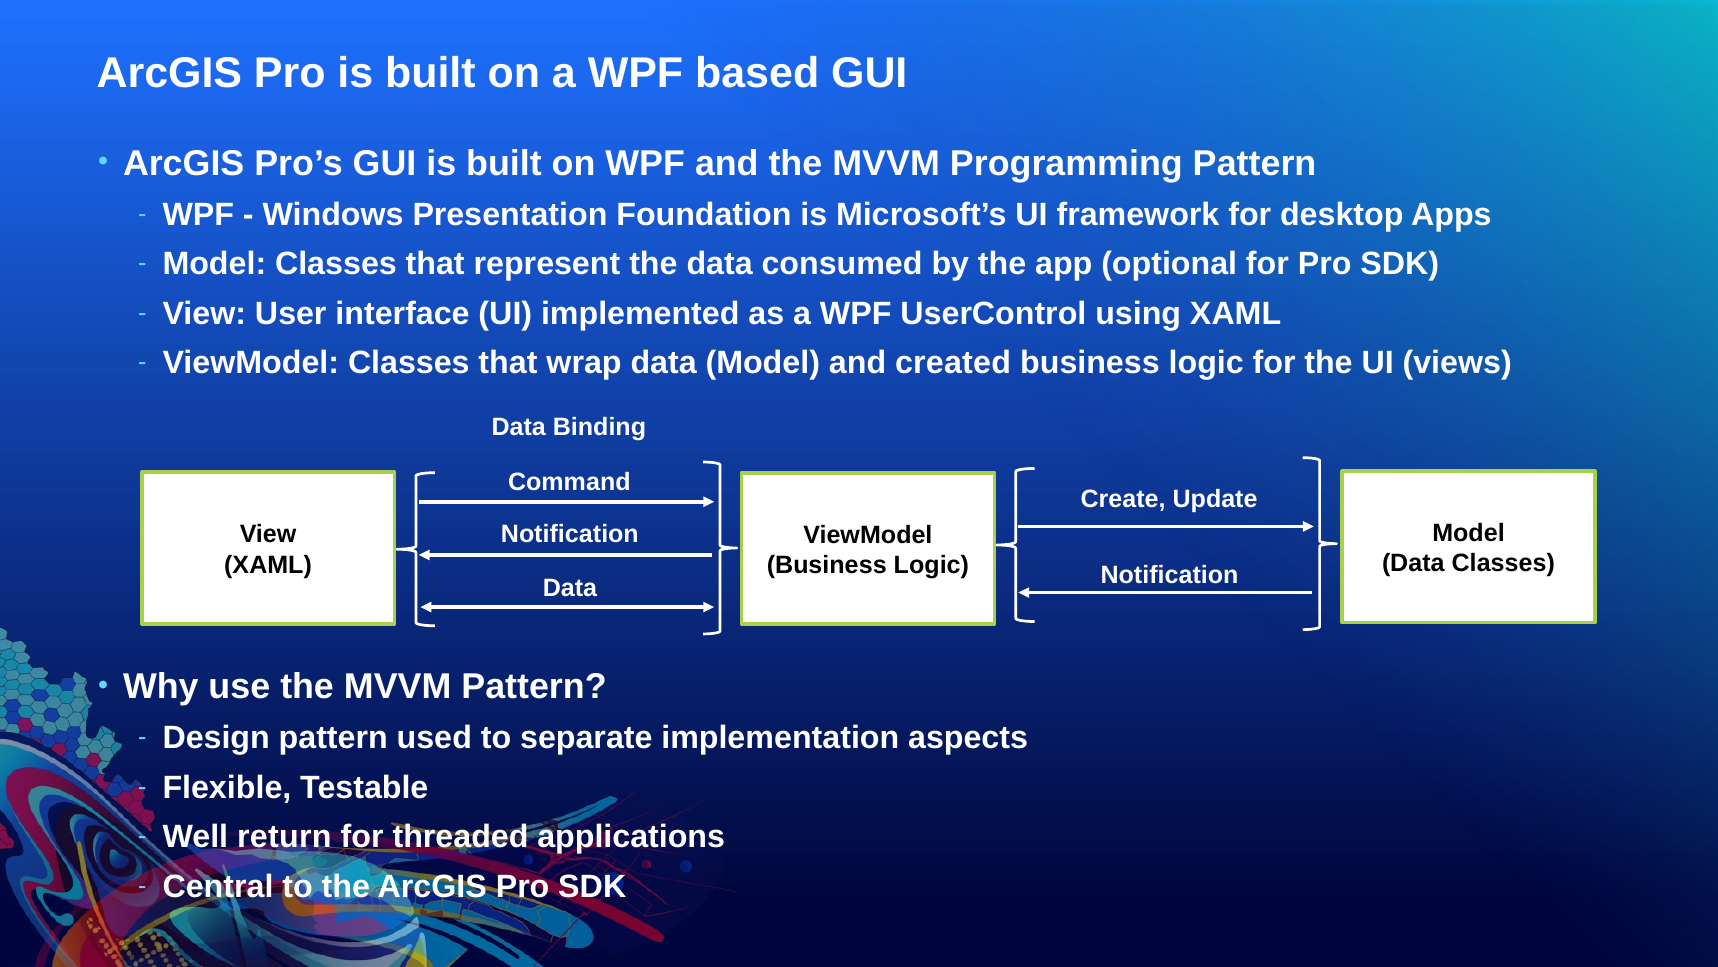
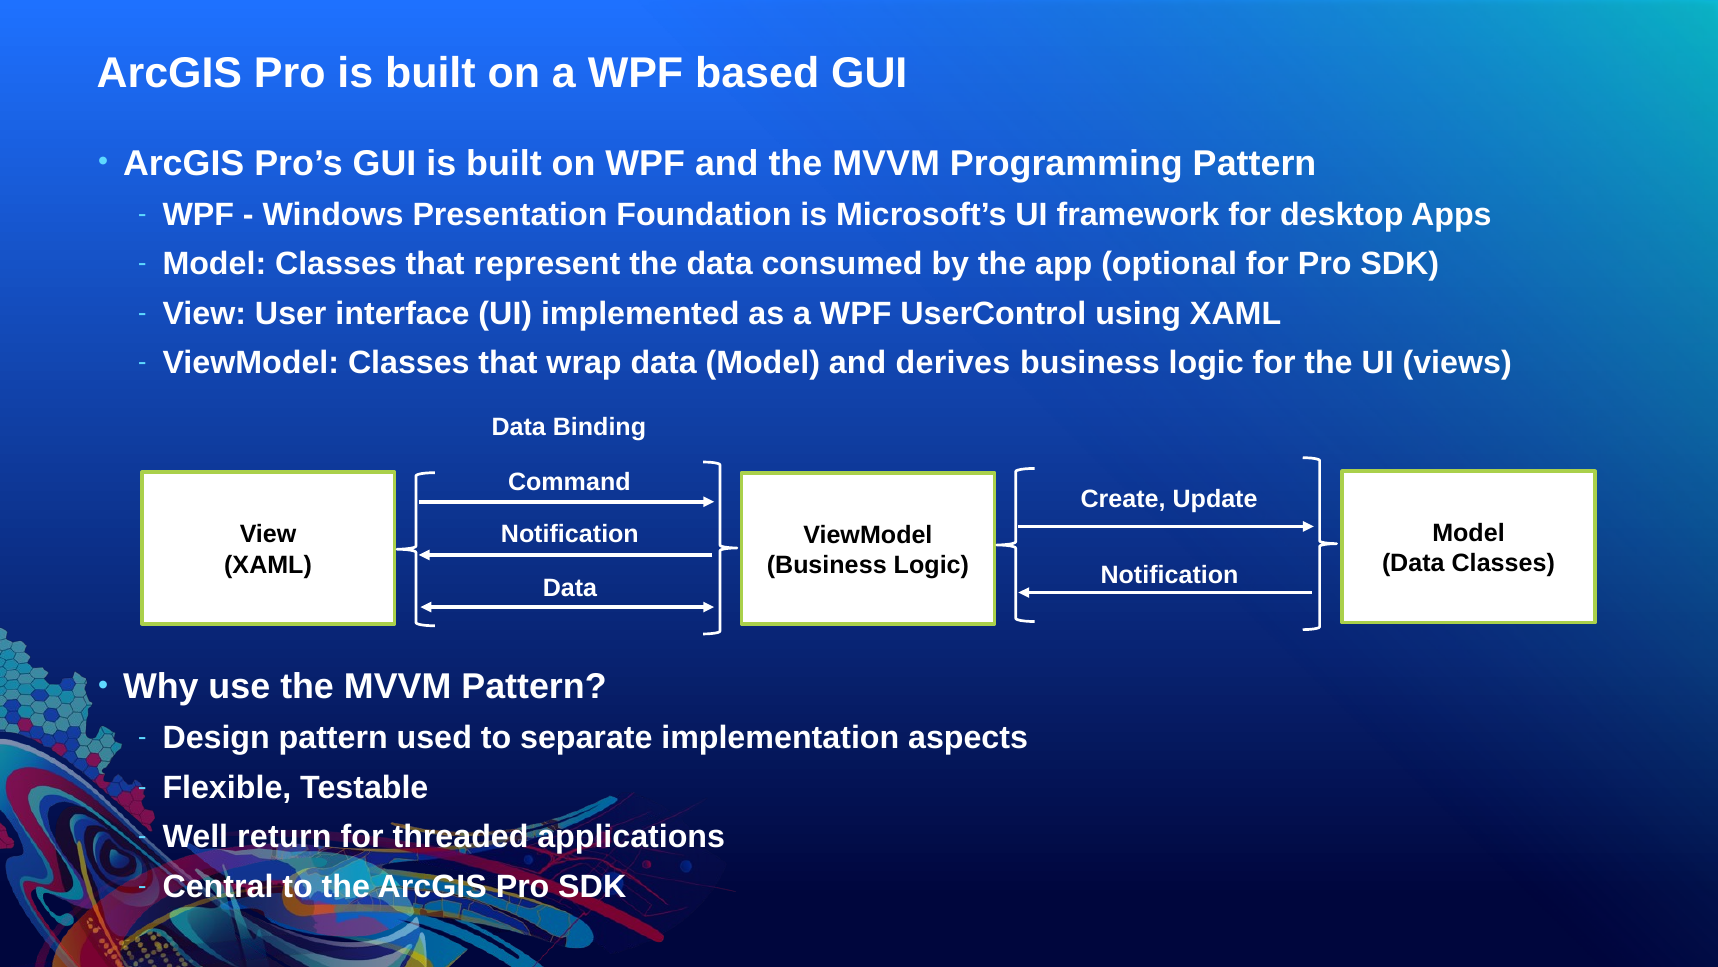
created: created -> derives
